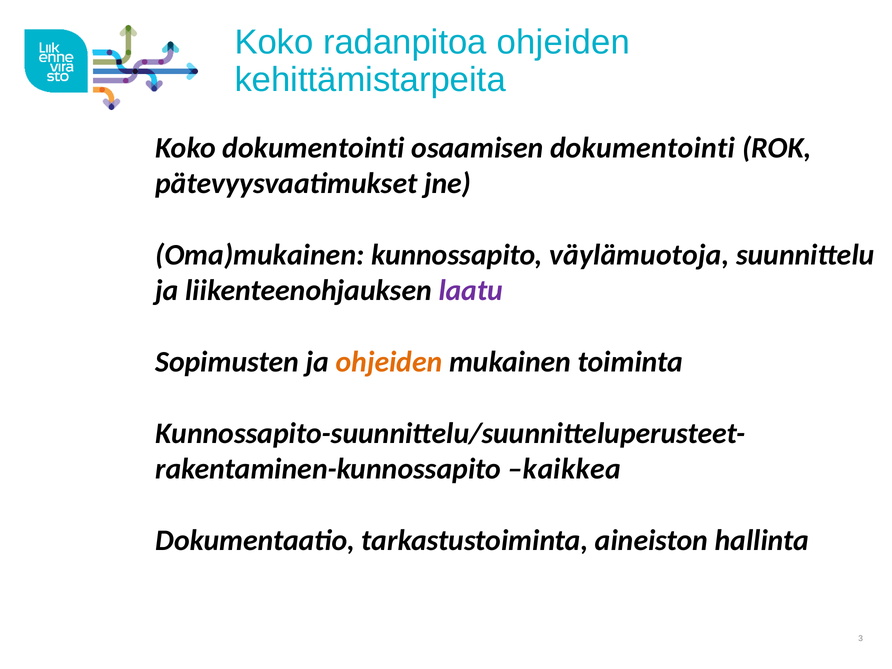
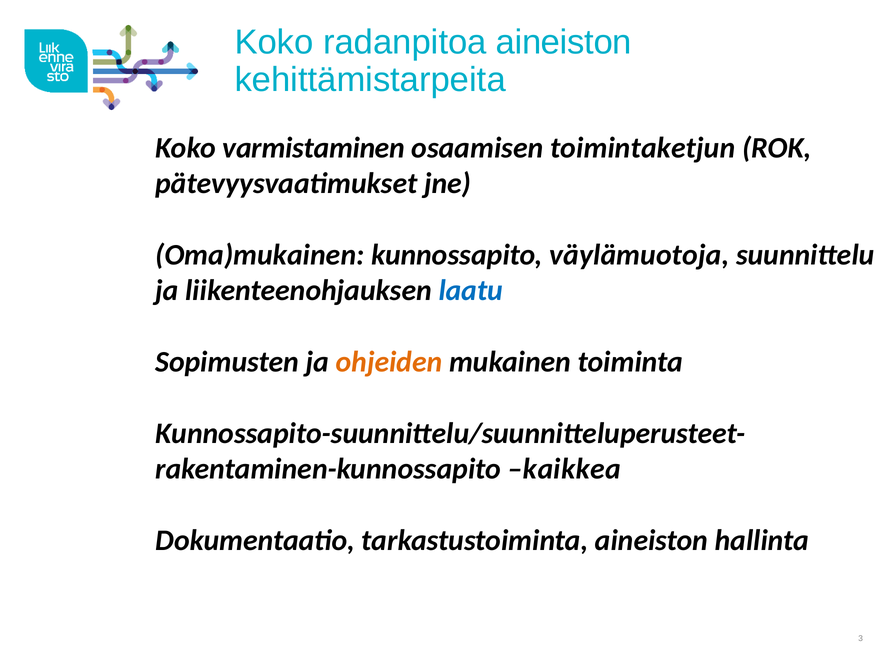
radanpitoa ohjeiden: ohjeiden -> aineiston
Koko dokumentointi: dokumentointi -> varmistaminen
osaamisen dokumentointi: dokumentointi -> toimintaketjun
laatu colour: purple -> blue
